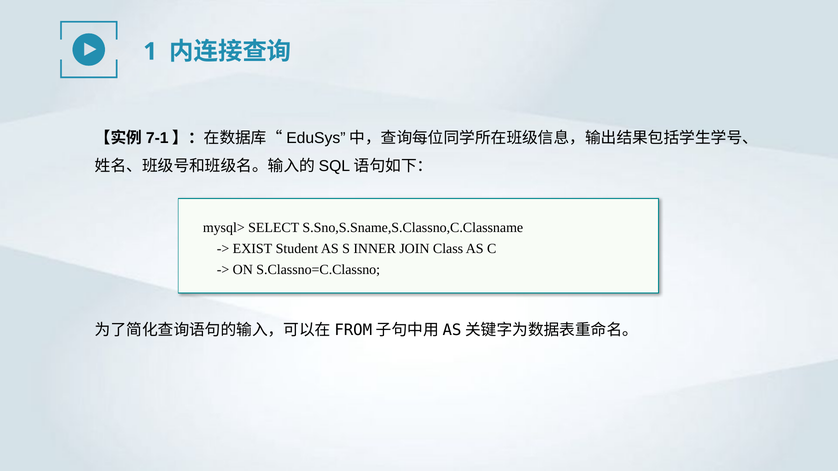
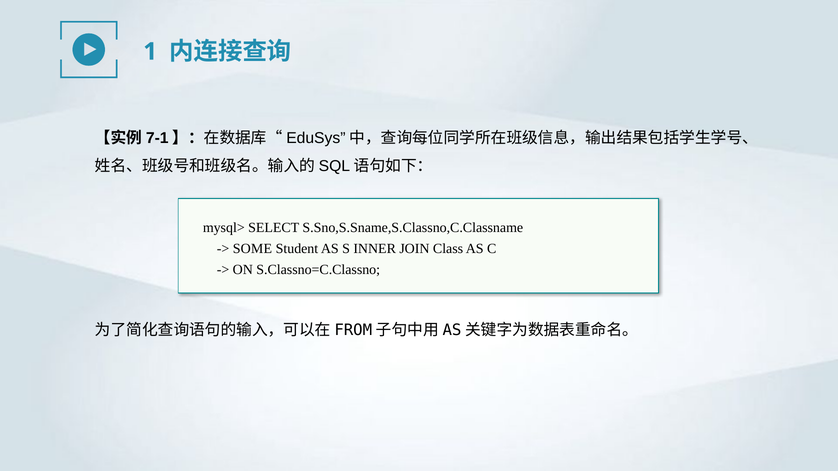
EXIST: EXIST -> SOME
